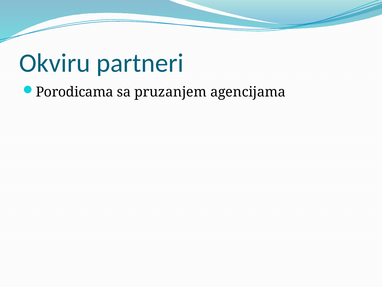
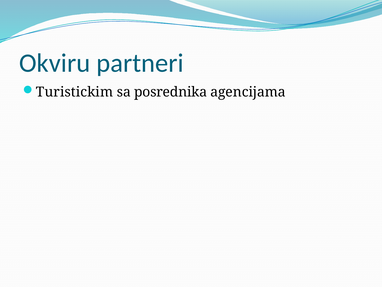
Porodicama: Porodicama -> Turistickim
pruzanjem: pruzanjem -> posrednika
